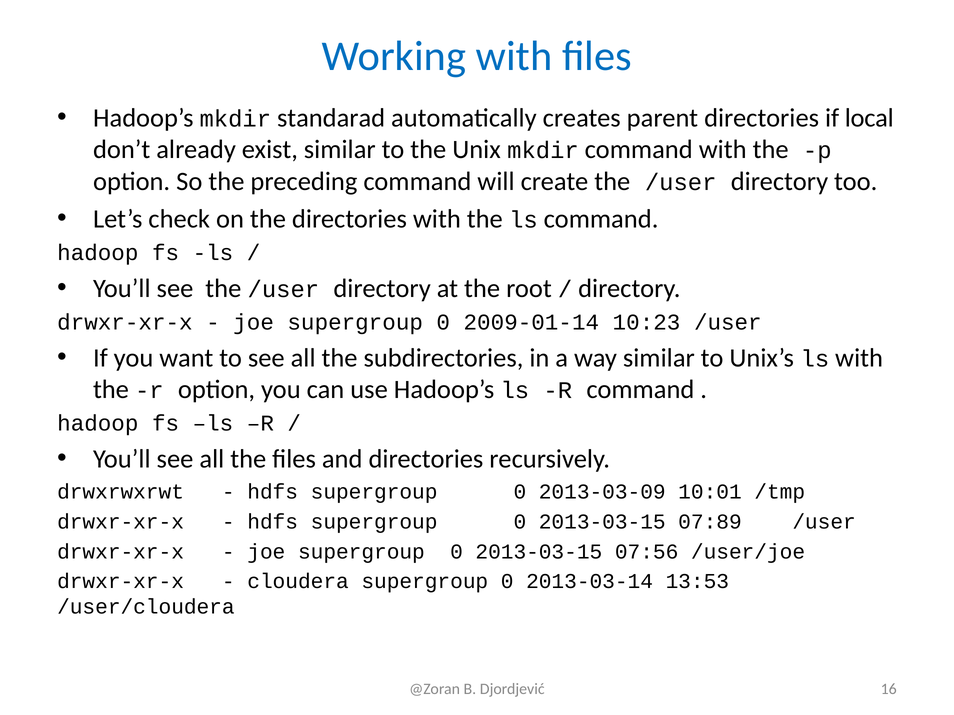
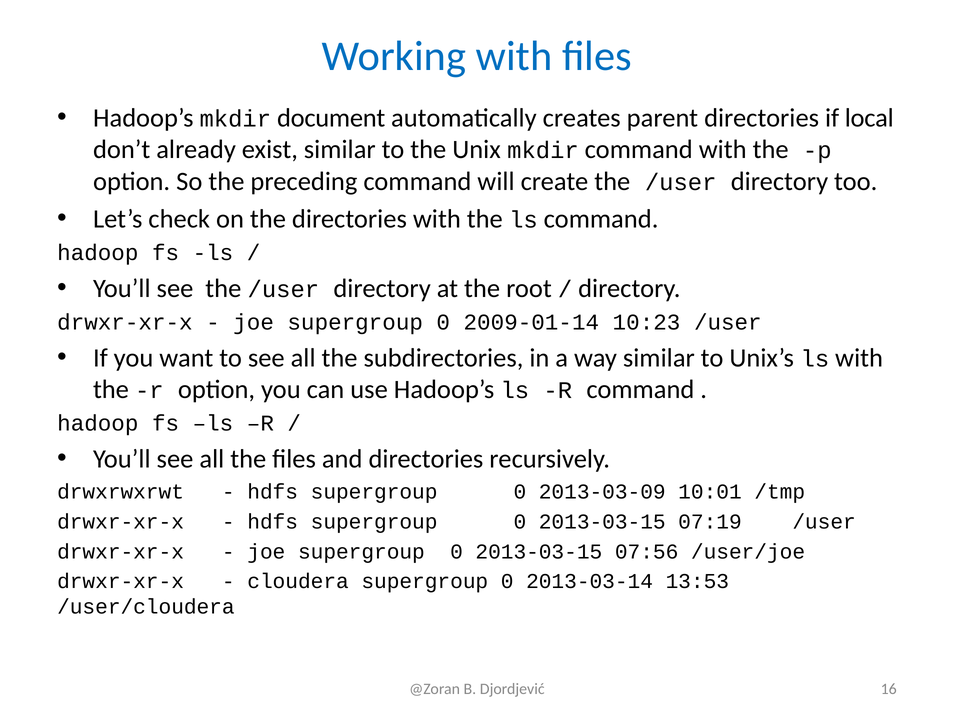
standarad: standarad -> document
07:89: 07:89 -> 07:19
